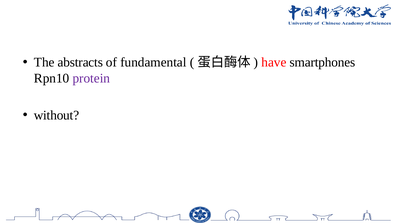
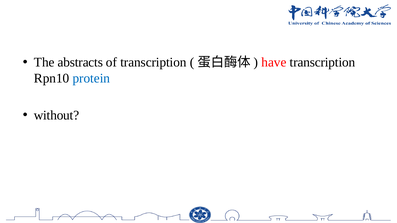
of fundamental: fundamental -> transcription
have smartphones: smartphones -> transcription
protein colour: purple -> blue
